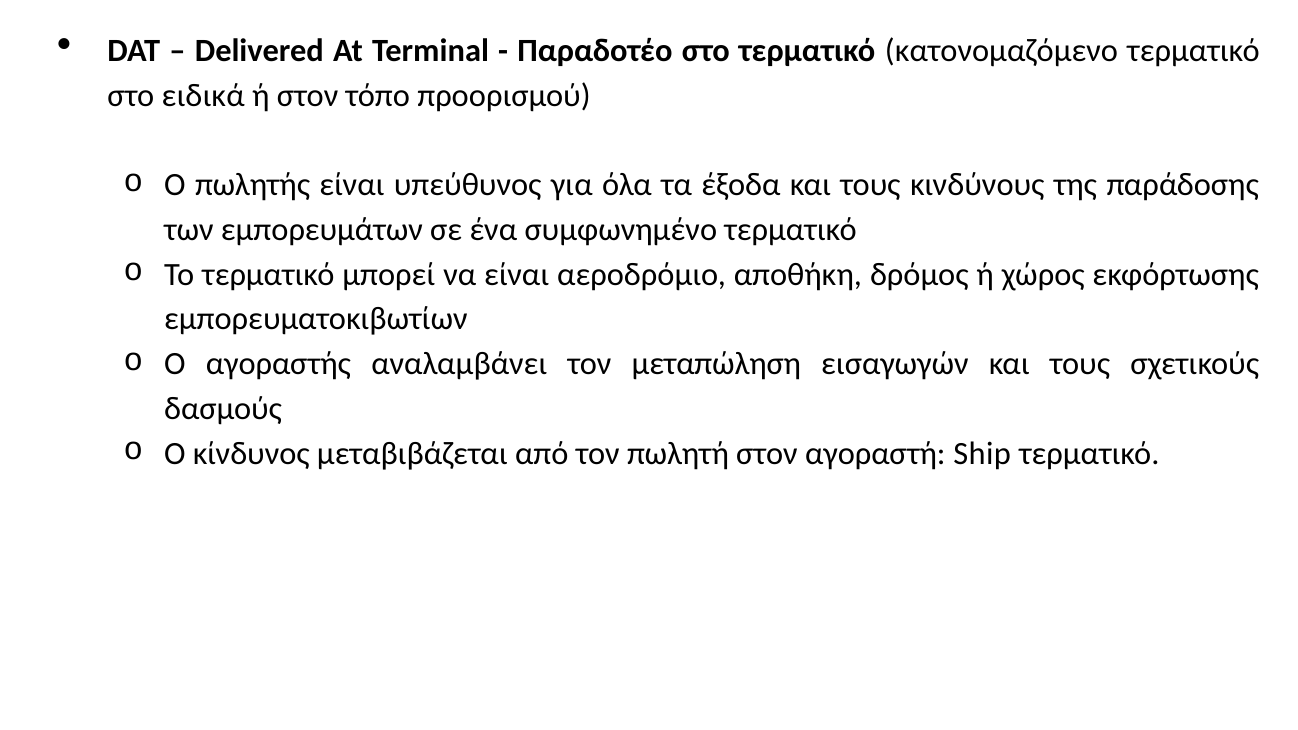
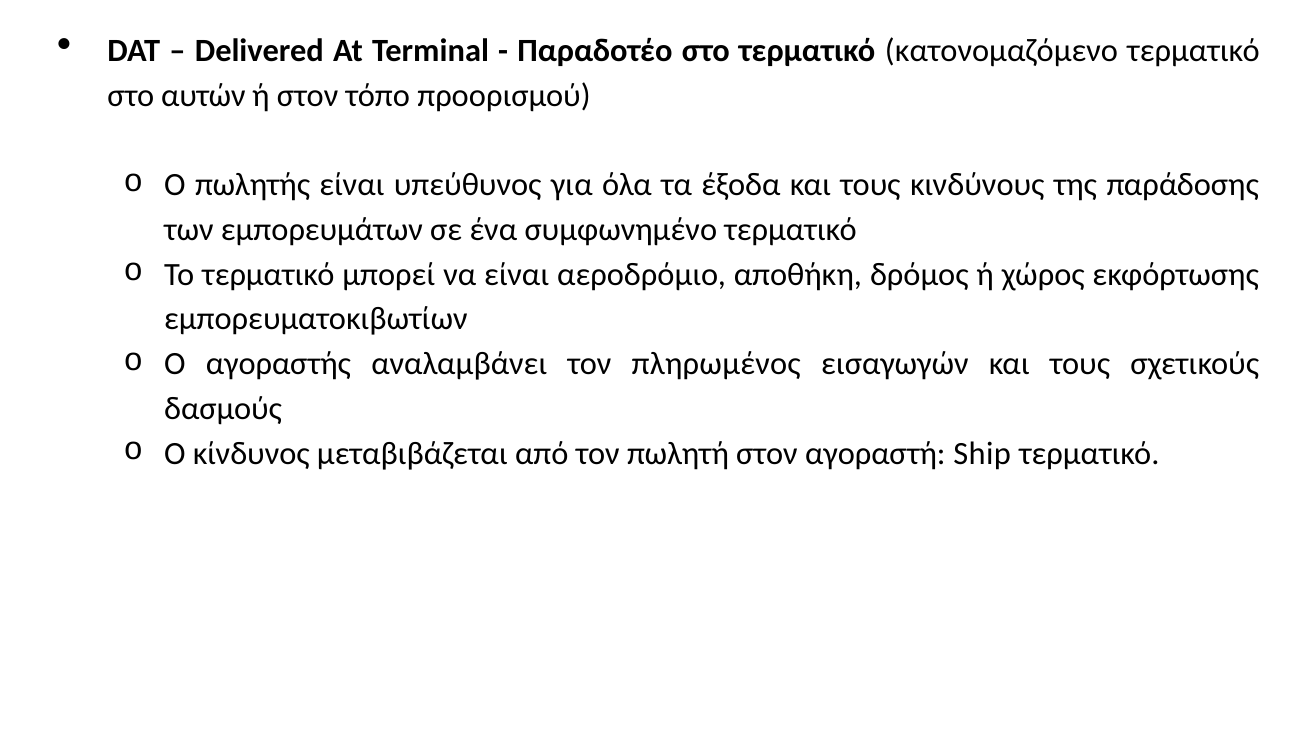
ειδικά: ειδικά -> αυτών
μεταπώληση: μεταπώληση -> πληρωμένος
